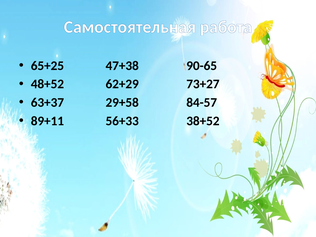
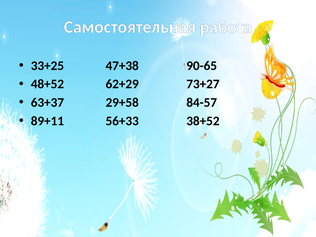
65+25: 65+25 -> 33+25
